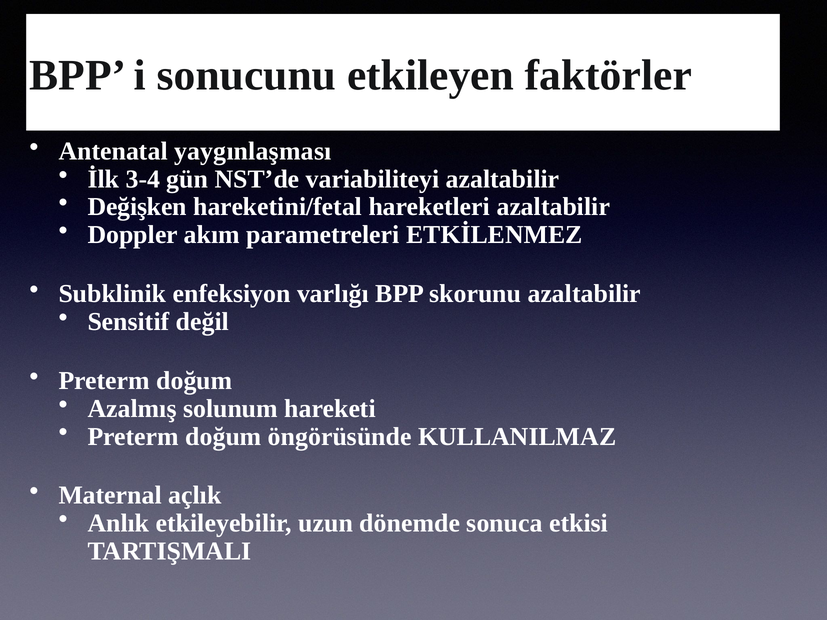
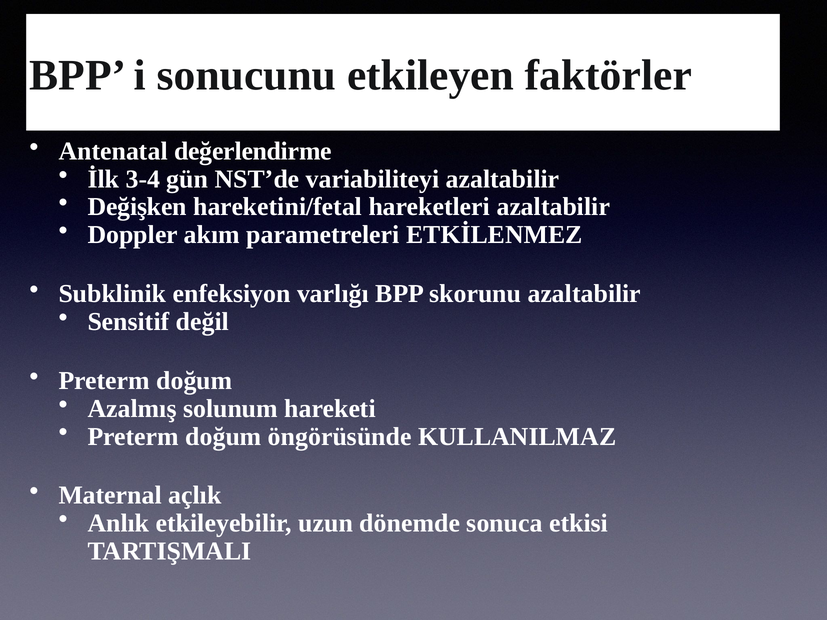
yaygınlaşması: yaygınlaşması -> değerlendirme
